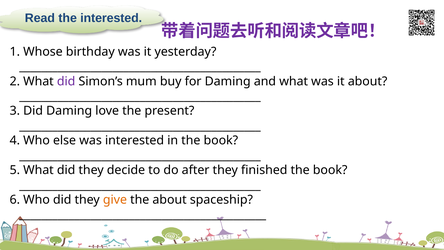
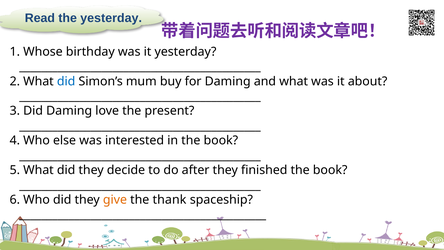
the interested: interested -> yesterday
did at (66, 81) colour: purple -> blue
the about: about -> thank
